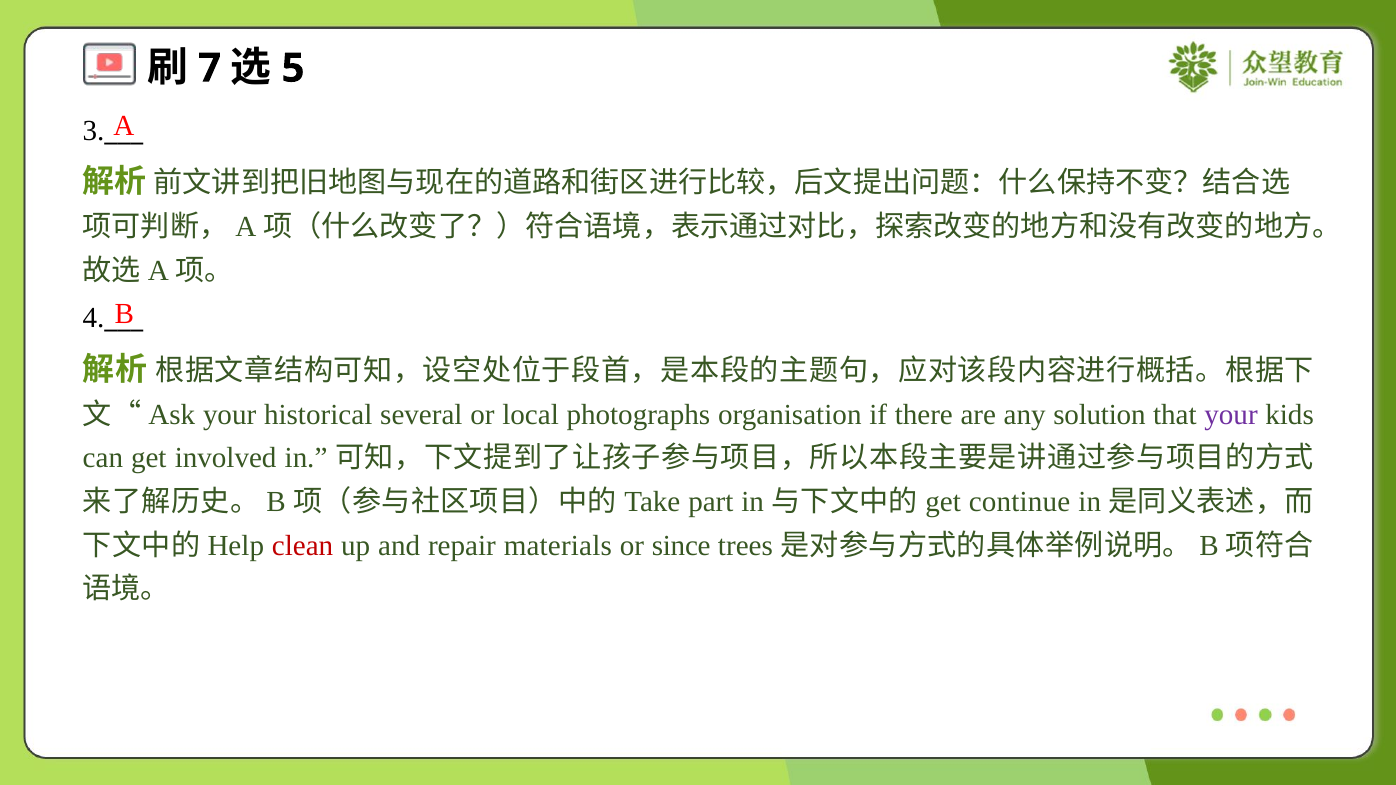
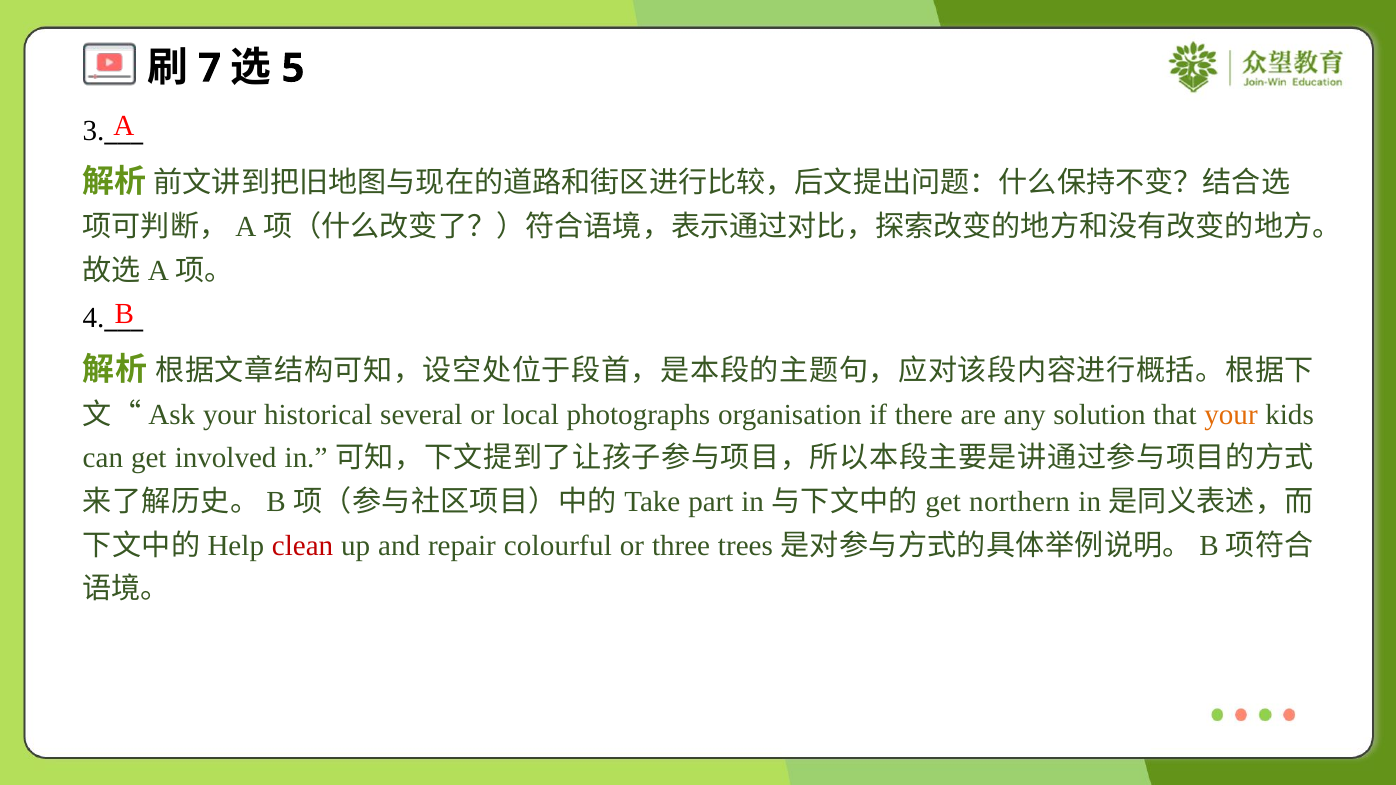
your at (1231, 415) colour: purple -> orange
continue: continue -> northern
materials: materials -> colourful
since: since -> three
